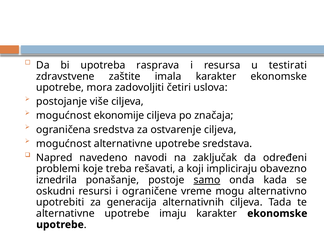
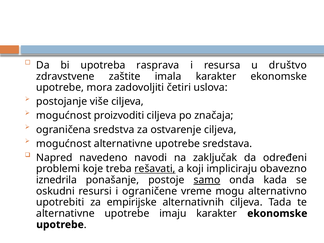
testirati: testirati -> društvo
ekonomije: ekonomije -> proizvoditi
rešavati underline: none -> present
generacija: generacija -> empirijske
